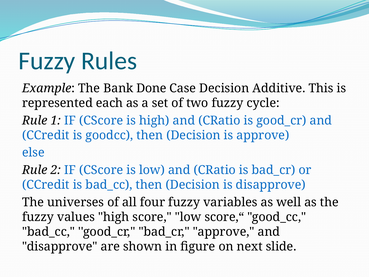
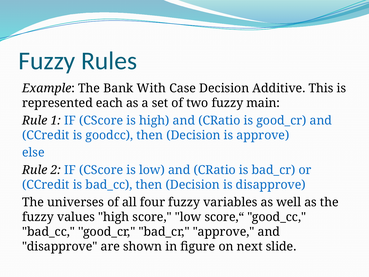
Done: Done -> With
cycle: cycle -> main
